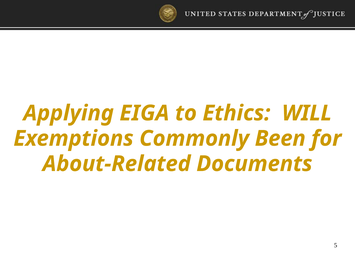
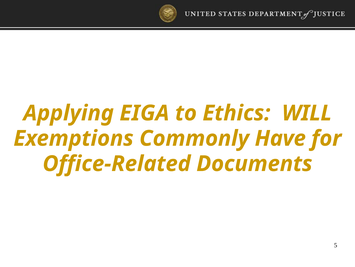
Been: Been -> Have
About-Related: About-Related -> Office-Related
